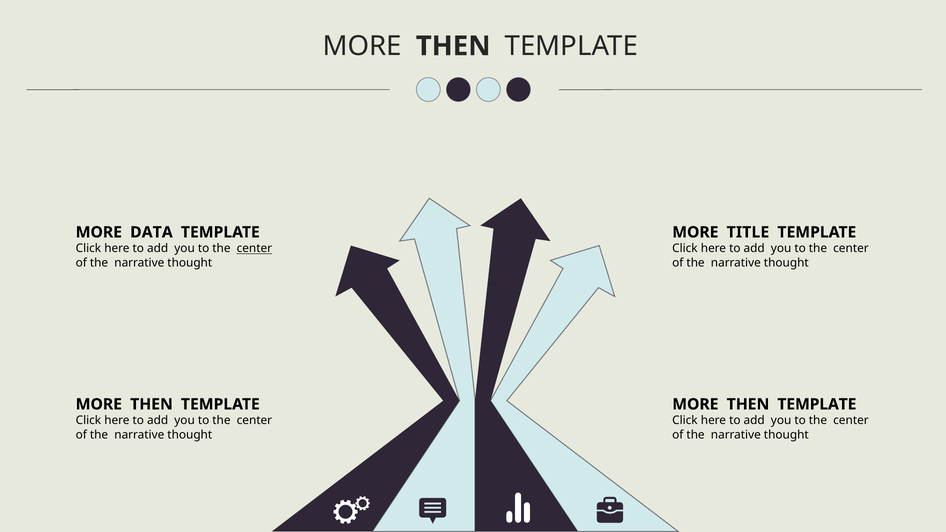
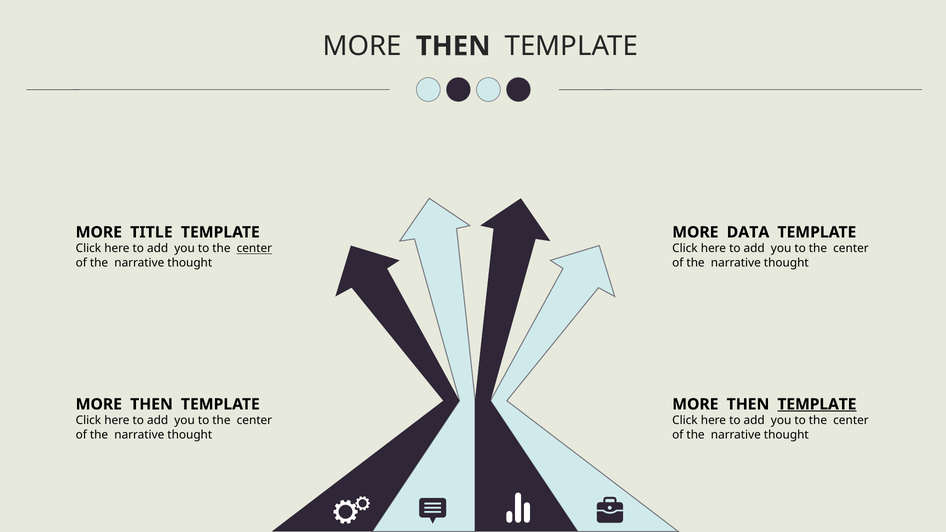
DATA: DATA -> TITLE
TITLE: TITLE -> DATA
TEMPLATE at (817, 404) underline: none -> present
